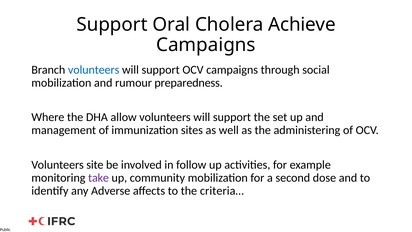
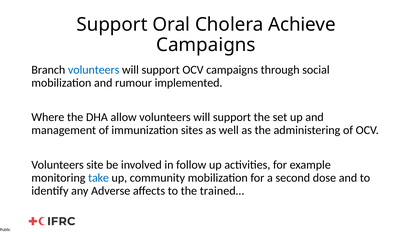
preparedness: preparedness -> implemented
take colour: purple -> blue
criteria…: criteria… -> trained…
